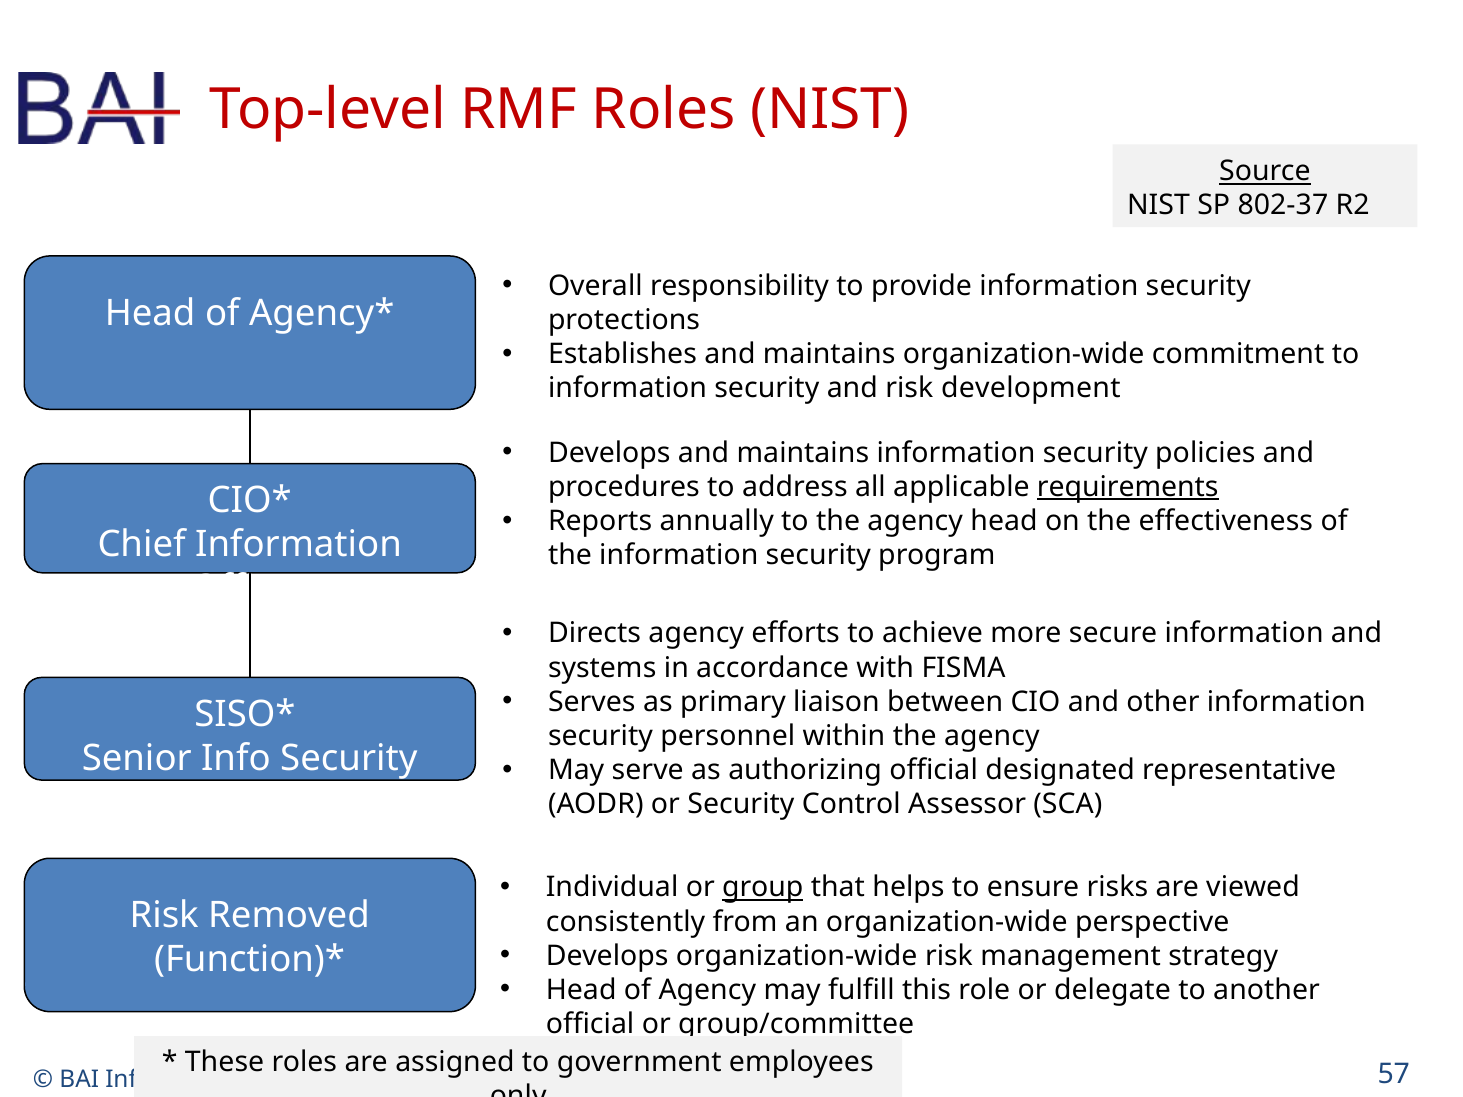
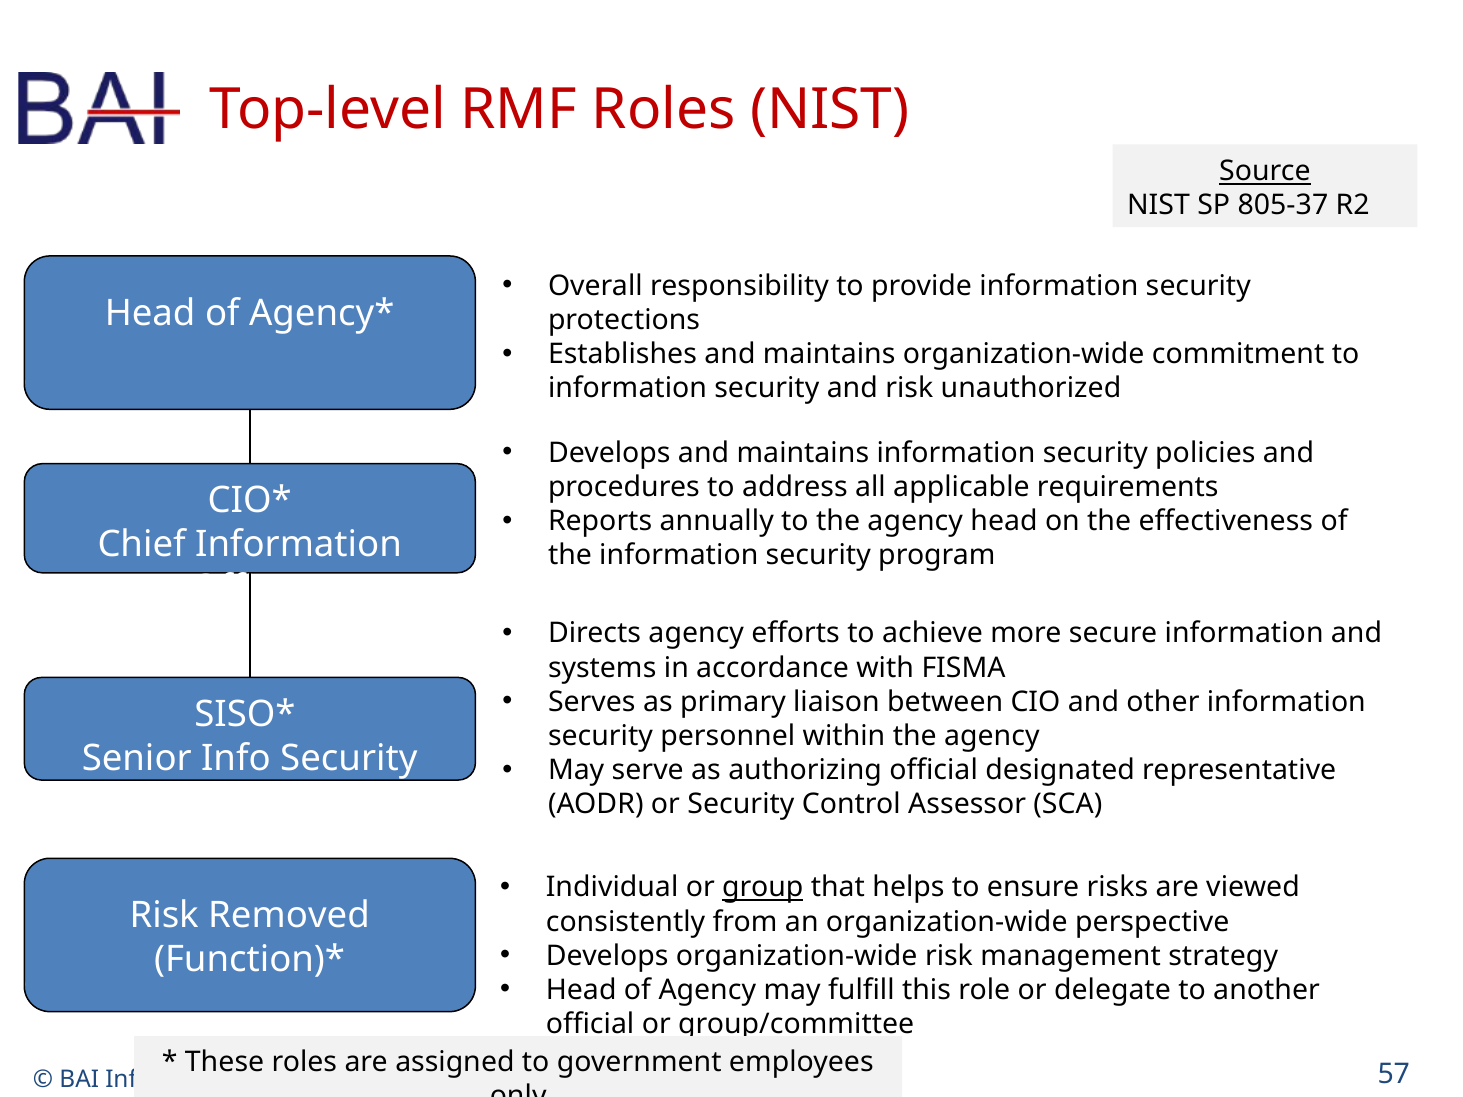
802-37: 802-37 -> 805-37
development: development -> unauthorized
requirements underline: present -> none
